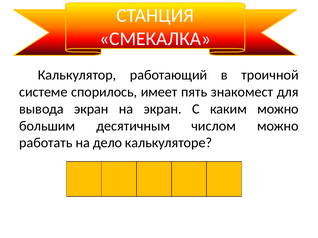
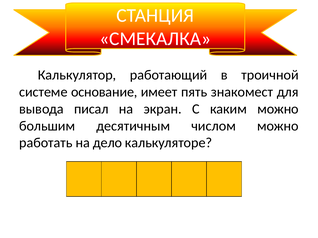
спорилось: спорилось -> основание
вывода экран: экран -> писал
